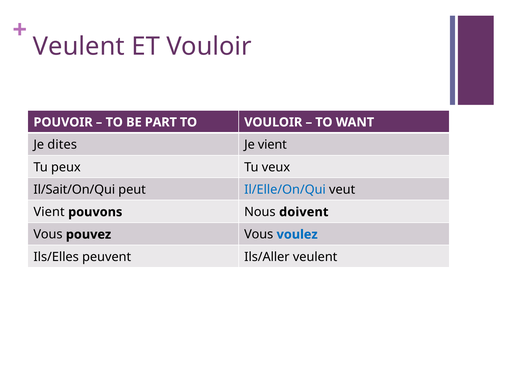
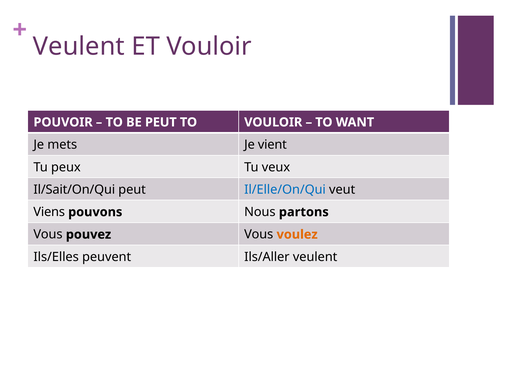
BE PART: PART -> PEUT
dites: dites -> mets
Vient at (49, 212): Vient -> Viens
doivent: doivent -> partons
voulez colour: blue -> orange
